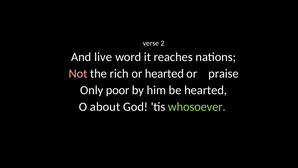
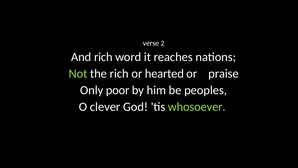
And live: live -> rich
Not colour: pink -> light green
be hearted: hearted -> peoples
about: about -> clever
